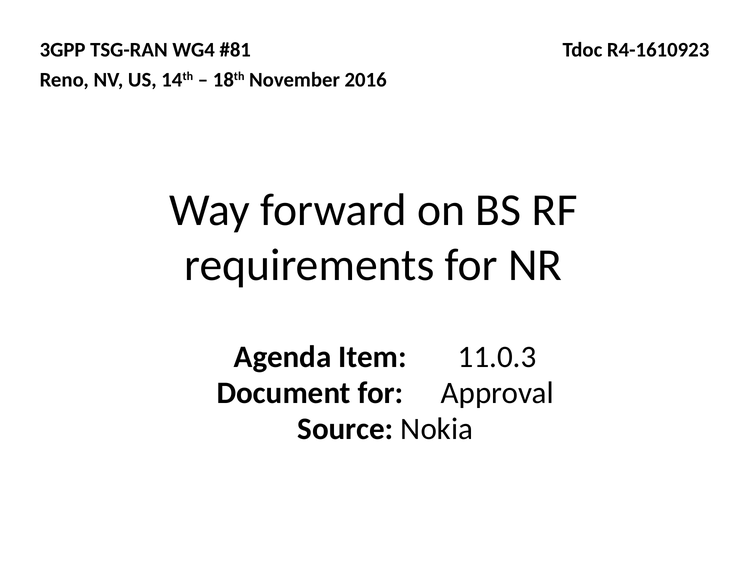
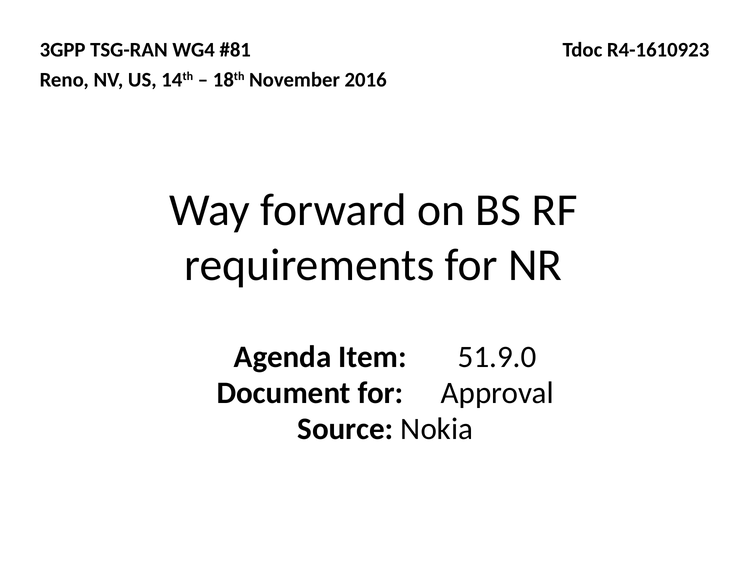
11.0.3: 11.0.3 -> 51.9.0
